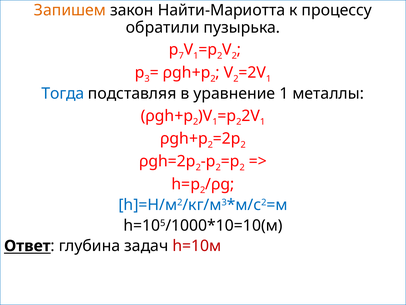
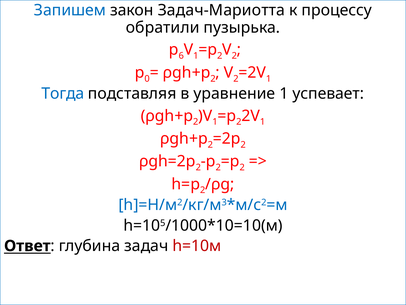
Запишем colour: orange -> blue
Найти-Мариотта: Найти-Мариотта -> Задач-Мариотта
7: 7 -> 6
3: 3 -> 0
металлы: металлы -> успевает
